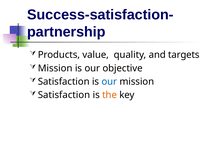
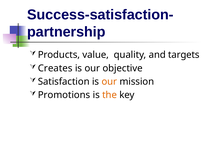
Mission at (55, 68): Mission -> Creates
our at (109, 81) colour: blue -> orange
Satisfaction at (64, 95): Satisfaction -> Promotions
